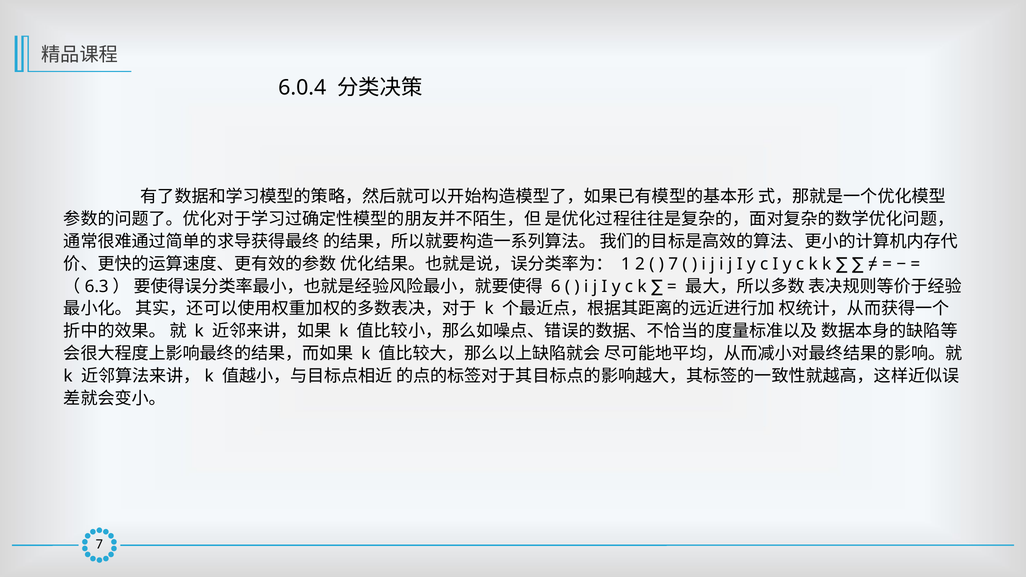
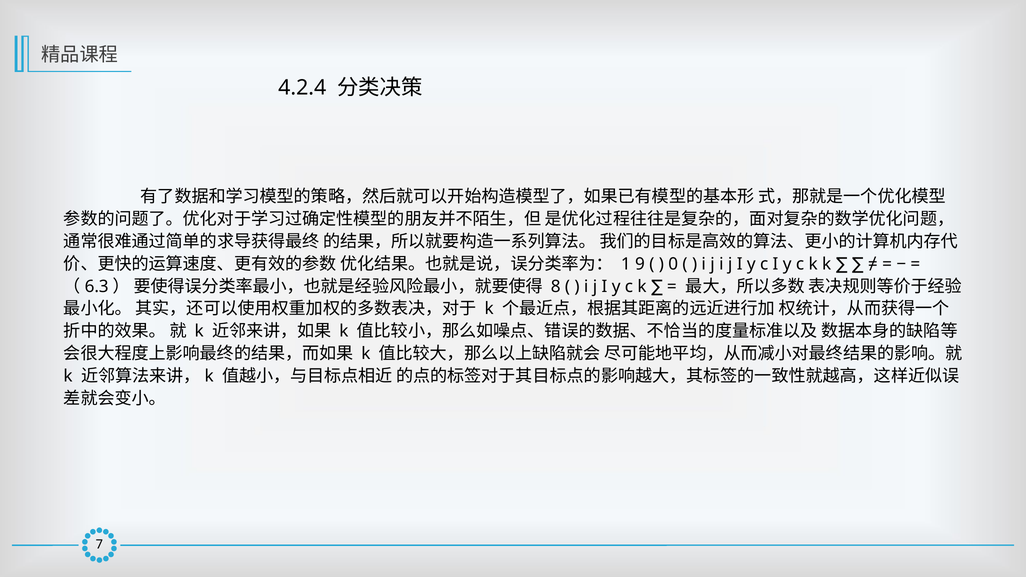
6.0.4: 6.0.4 -> 4.2.4
2: 2 -> 9
7 at (673, 264): 7 -> 0
6: 6 -> 8
